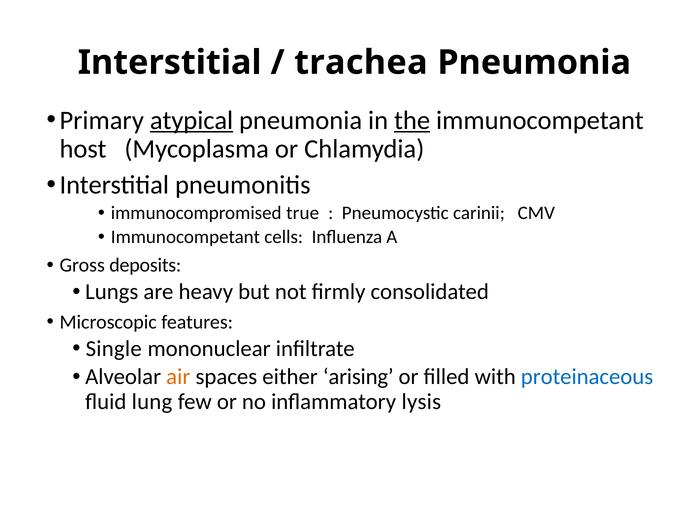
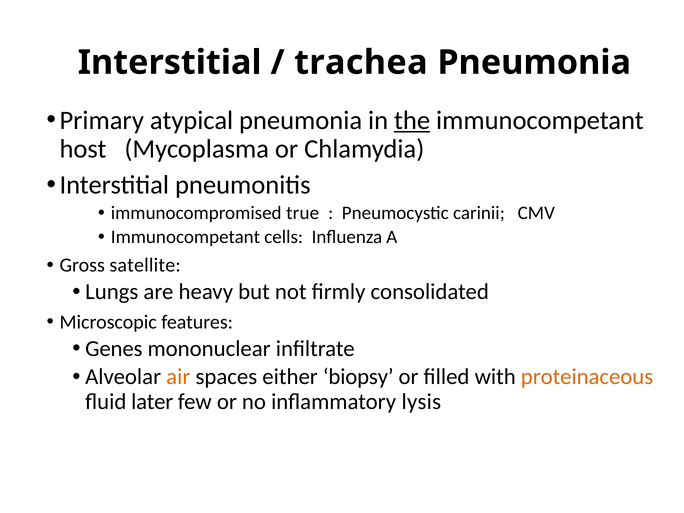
atypical underline: present -> none
deposits: deposits -> satellite
Single: Single -> Genes
arising: arising -> biopsy
proteinaceous colour: blue -> orange
lung: lung -> later
